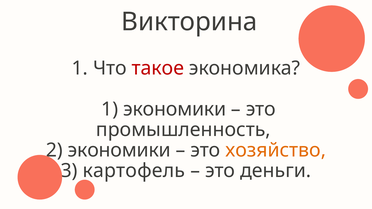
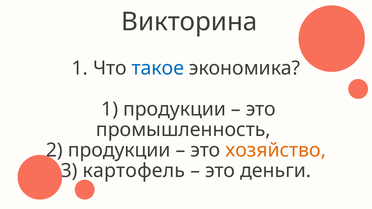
такое colour: red -> blue
1 экономики: экономики -> продукции
экономики at (119, 150): экономики -> продукции
